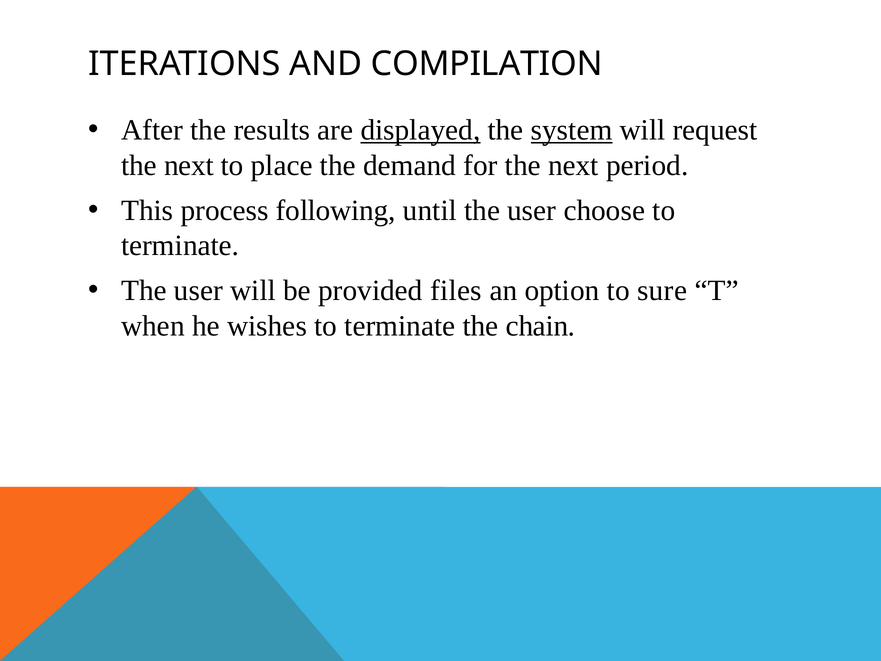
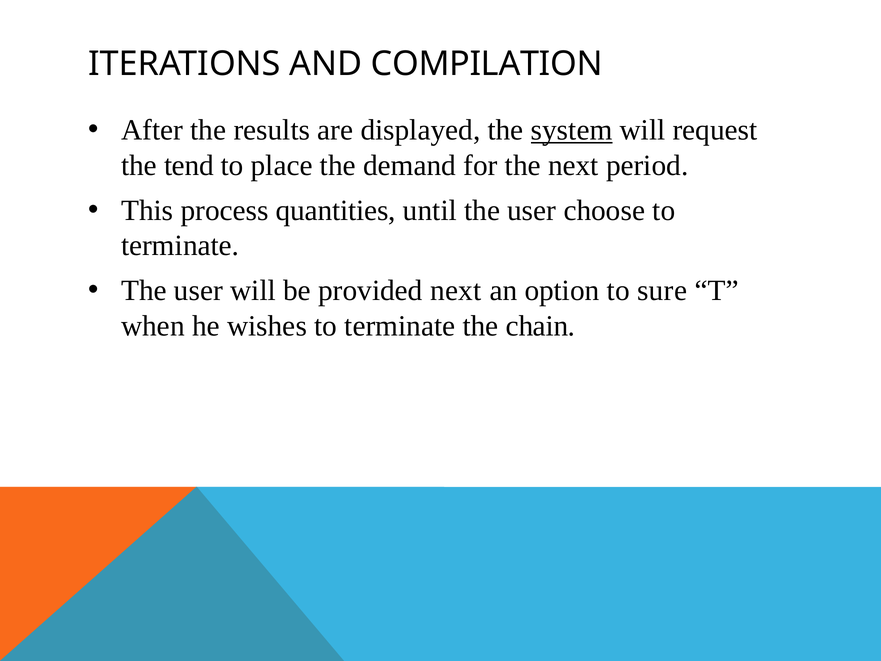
displayed underline: present -> none
next at (189, 165): next -> tend
following: following -> quantities
provided files: files -> next
